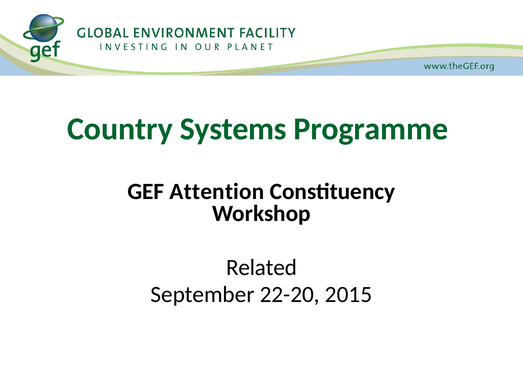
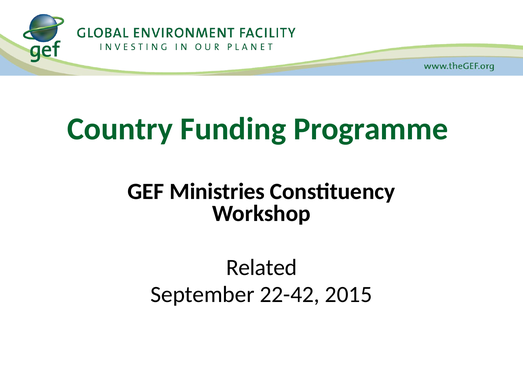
Systems: Systems -> Funding
Attention: Attention -> Ministries
22-20: 22-20 -> 22-42
